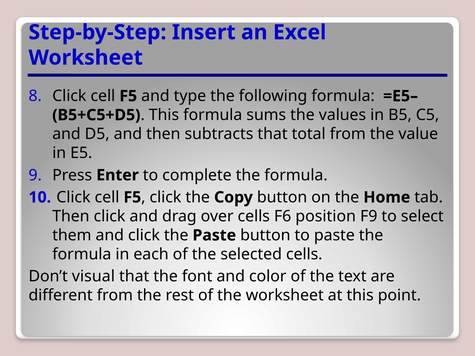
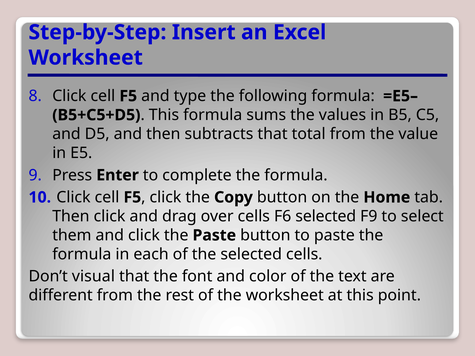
F6 position: position -> selected
